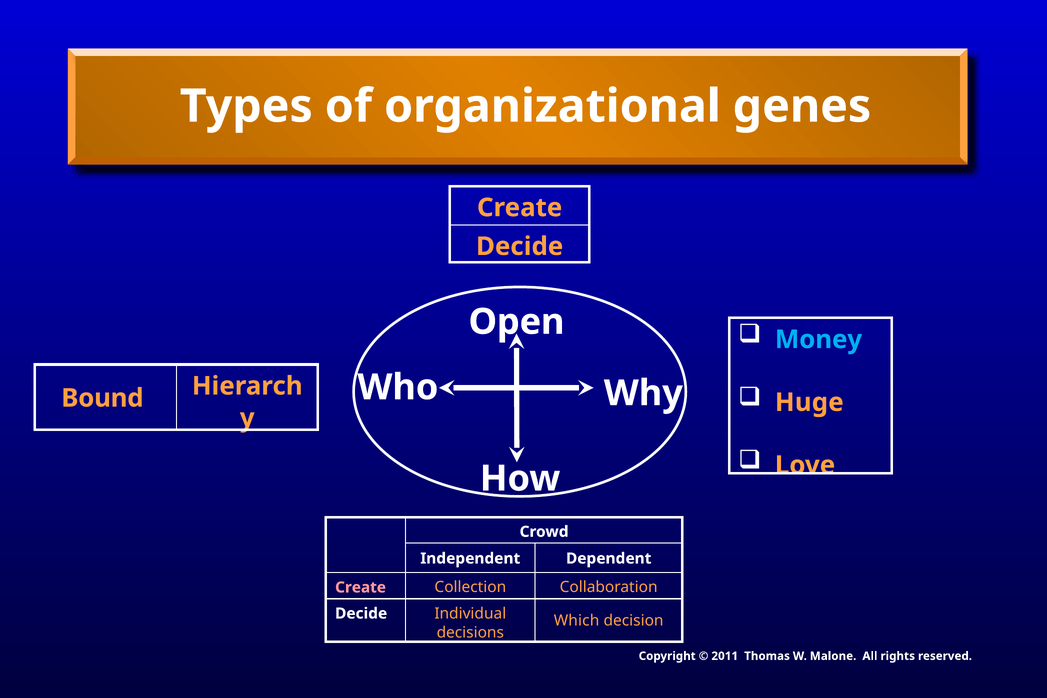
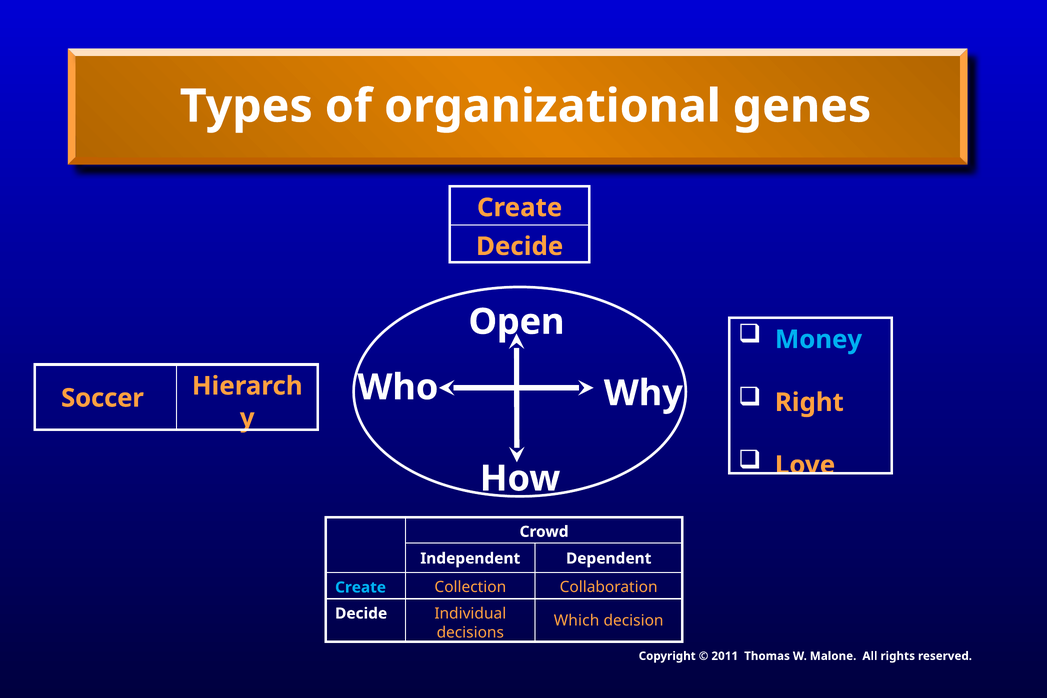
Huge: Huge -> Right
Bound: Bound -> Soccer
Create at (361, 587) colour: pink -> light blue
